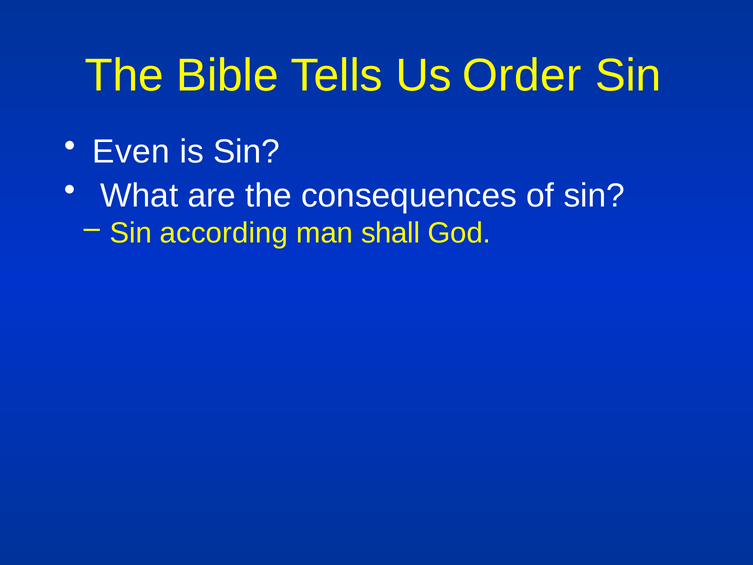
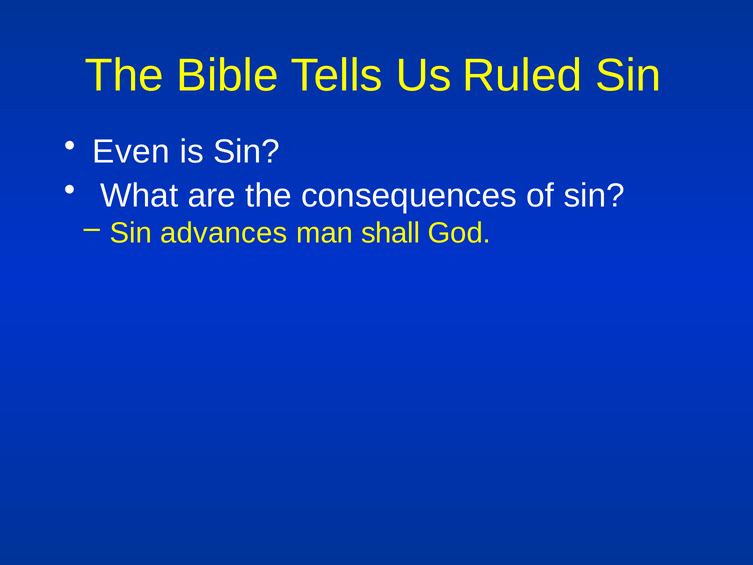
Order: Order -> Ruled
according: according -> advances
